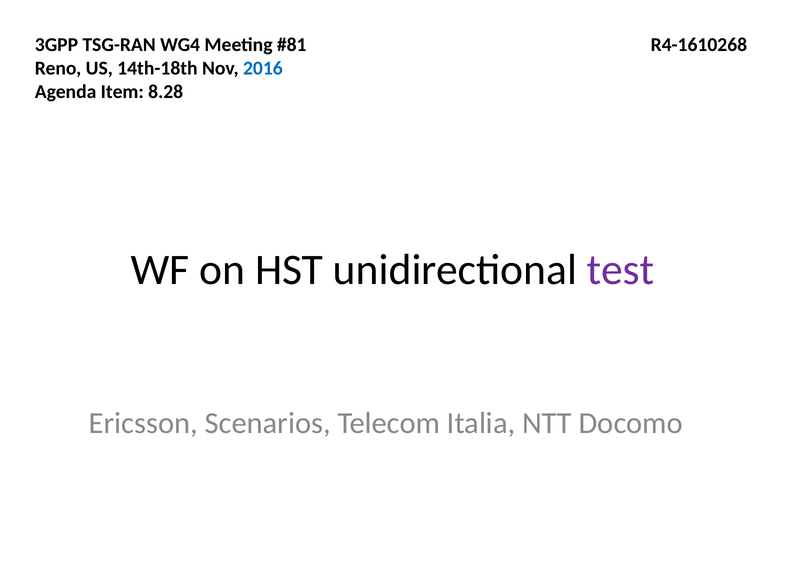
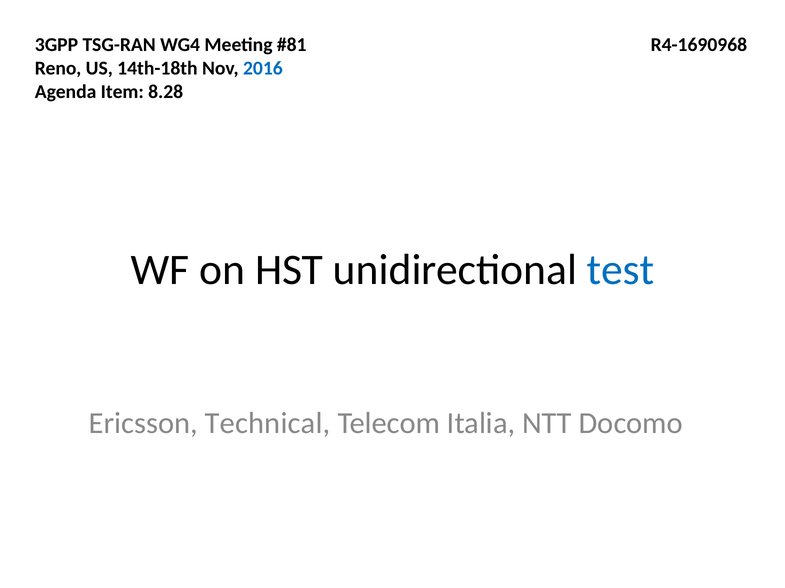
R4-1610268: R4-1610268 -> R4-1690968
test colour: purple -> blue
Scenarios: Scenarios -> Technical
